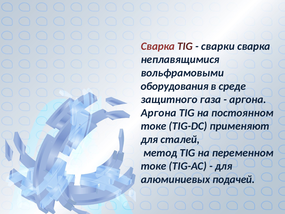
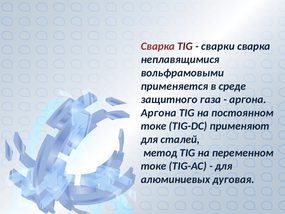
оборудования: оборудования -> применяется
подачей: подачей -> дуговая
